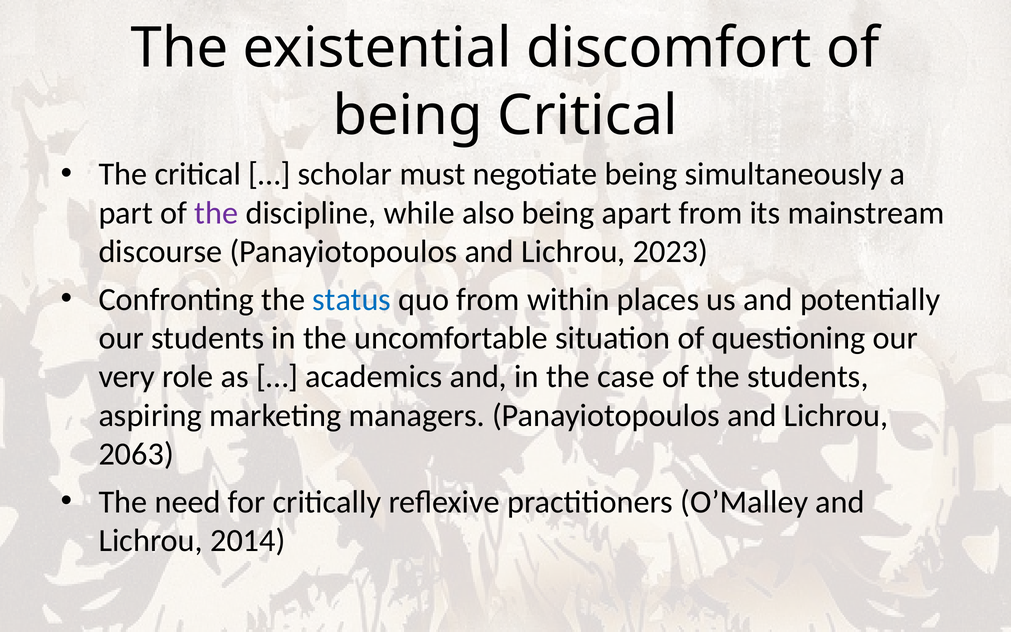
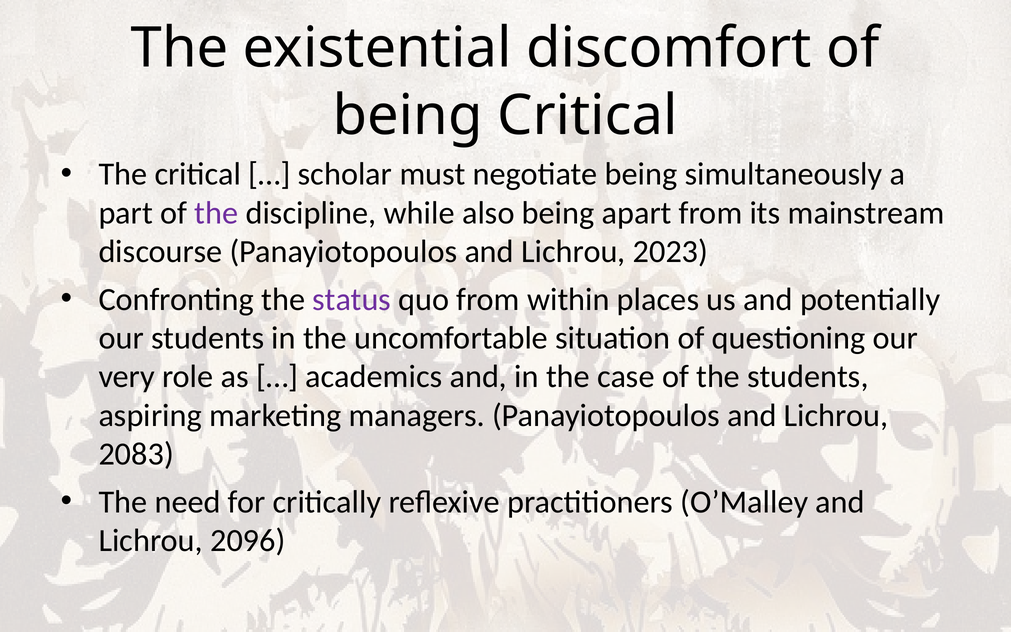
status colour: blue -> purple
2063: 2063 -> 2083
2014: 2014 -> 2096
